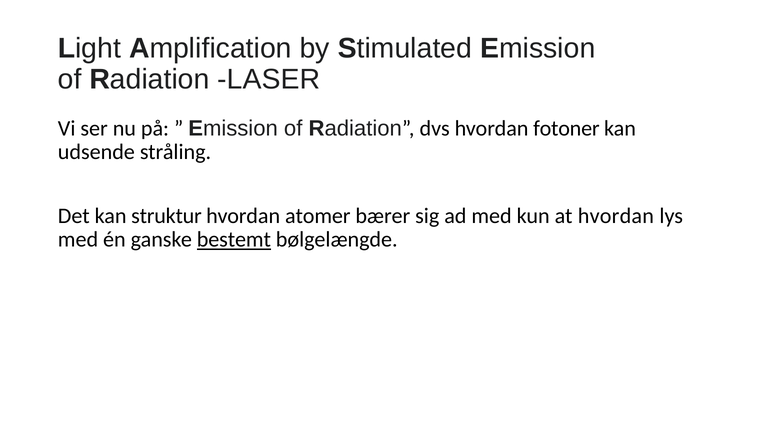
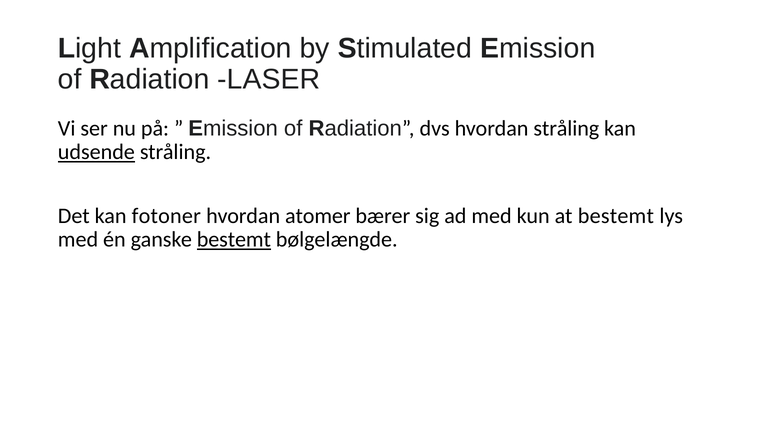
hvordan fotoner: fotoner -> stråling
udsende underline: none -> present
struktur: struktur -> fotoner
at hvordan: hvordan -> bestemt
